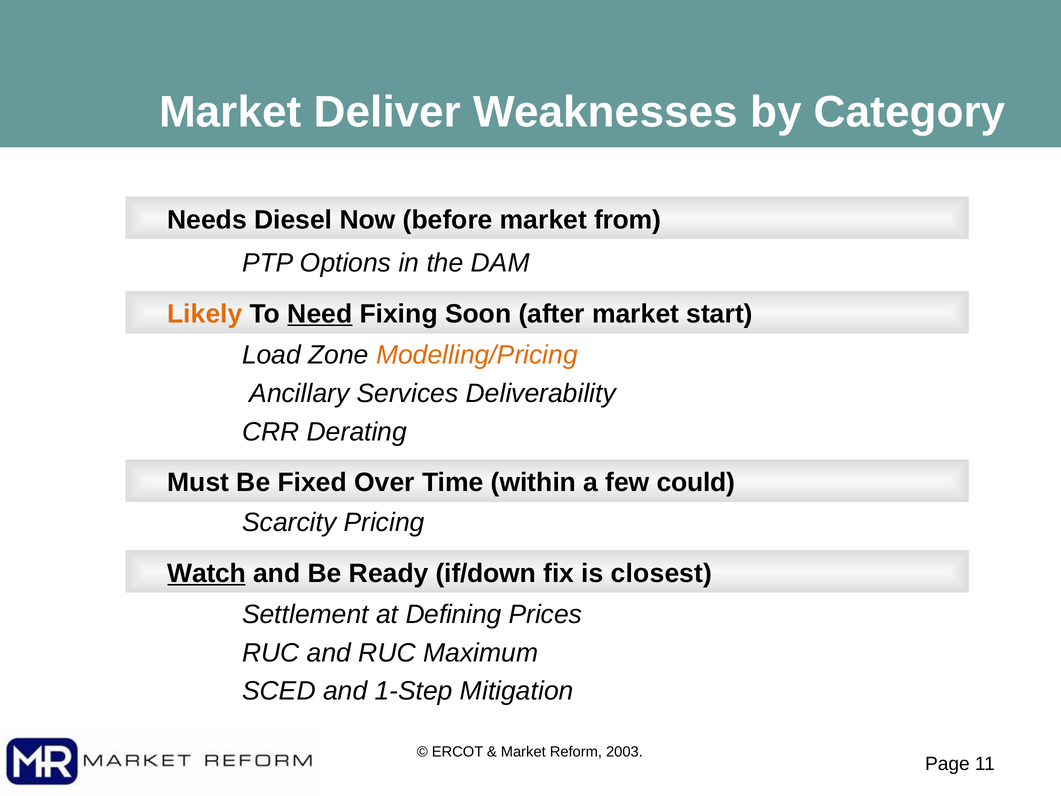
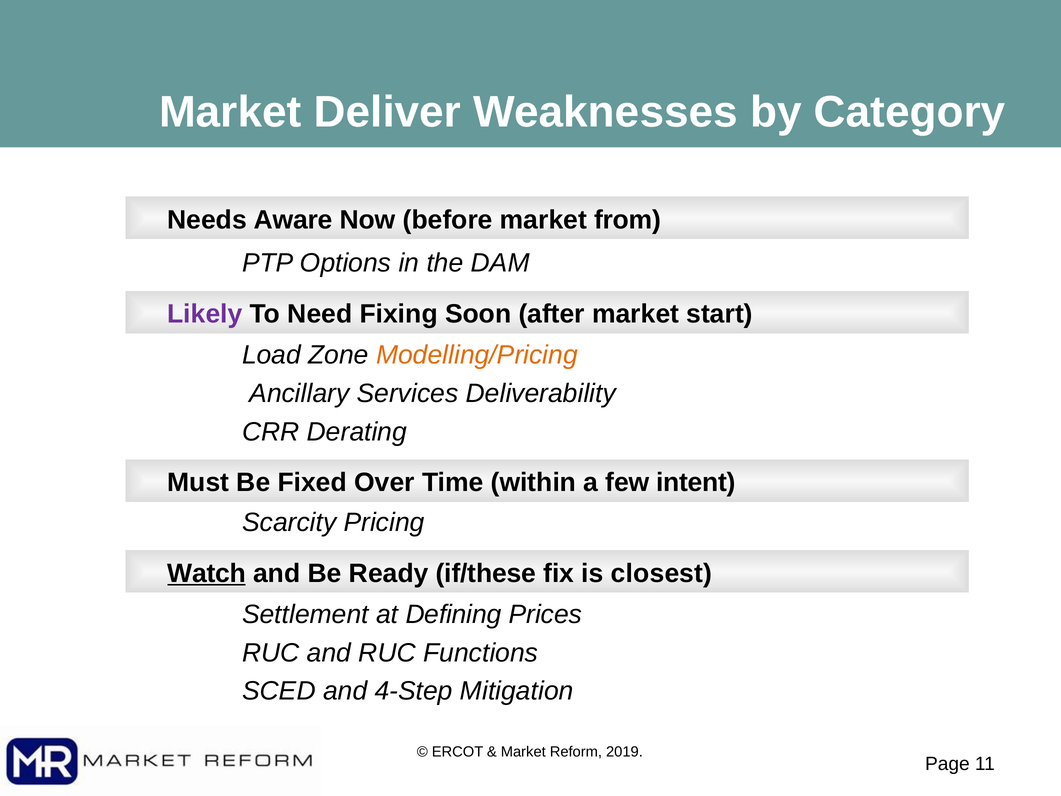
Diesel: Diesel -> Aware
Likely colour: orange -> purple
Need underline: present -> none
could: could -> intent
if/down: if/down -> if/these
Maximum: Maximum -> Functions
1-Step: 1-Step -> 4-Step
2003: 2003 -> 2019
